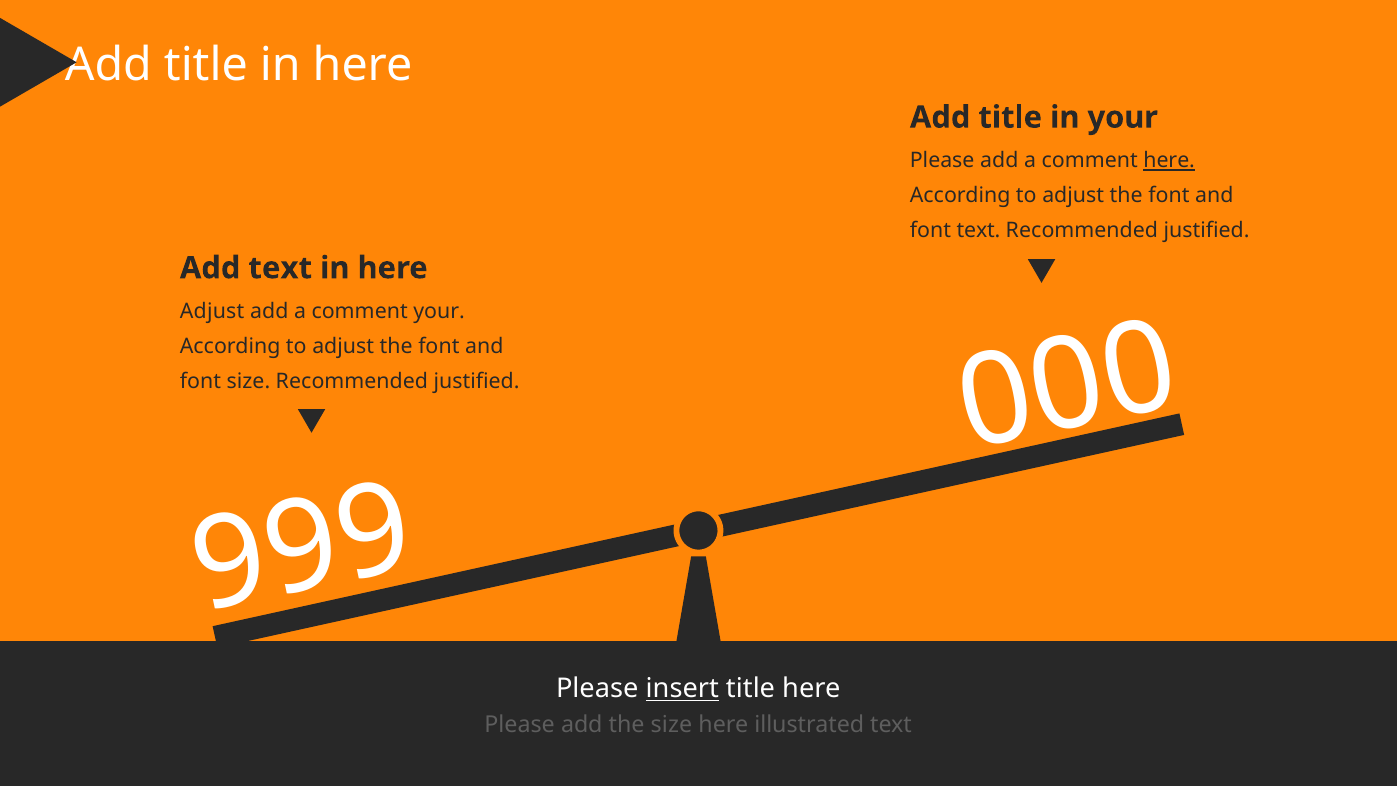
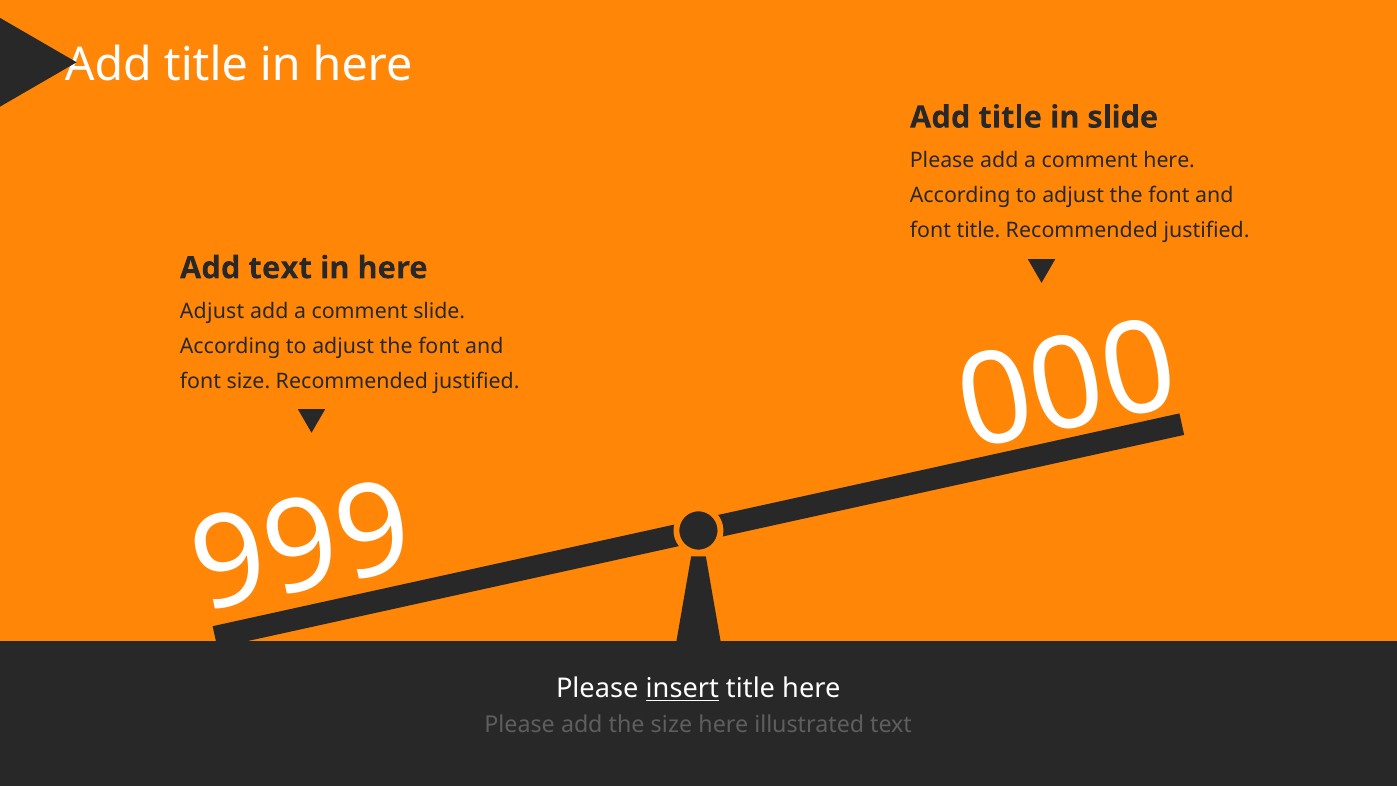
in your: your -> slide
here at (1169, 161) underline: present -> none
font text: text -> title
comment your: your -> slide
